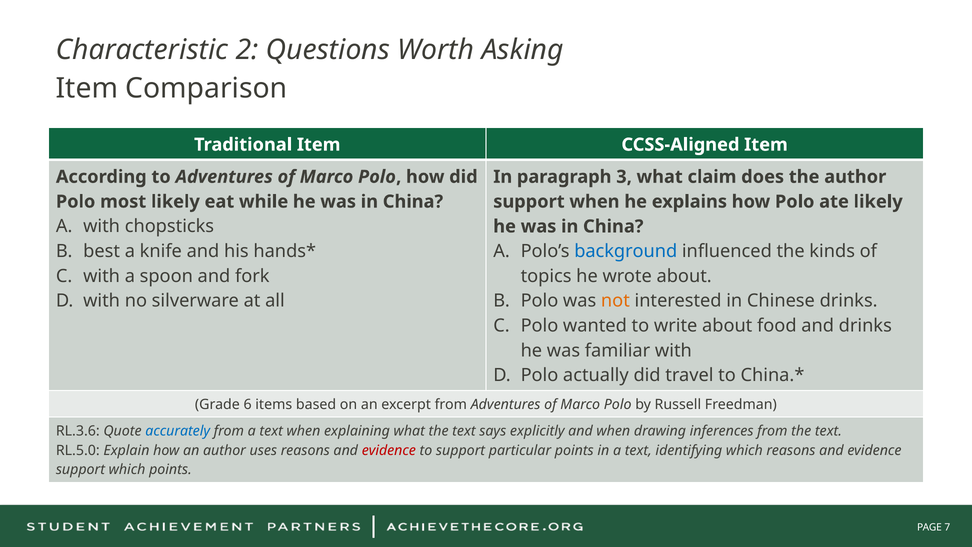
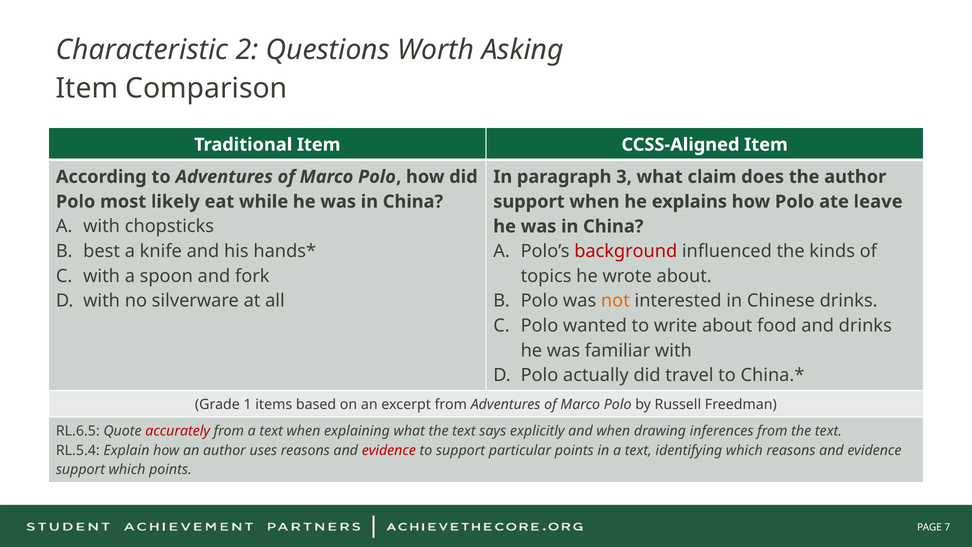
ate likely: likely -> leave
background colour: blue -> red
6: 6 -> 1
RL.3.6: RL.3.6 -> RL.6.5
accurately colour: blue -> red
RL.5.0: RL.5.0 -> RL.5.4
